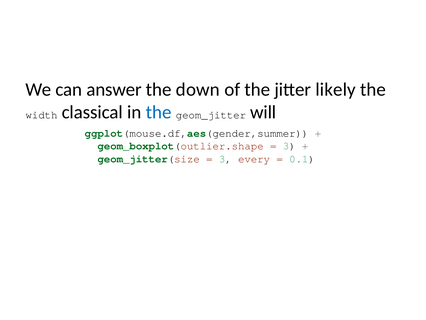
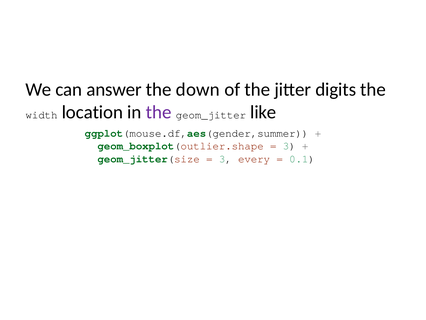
likely: likely -> digits
classical: classical -> location
the at (159, 112) colour: blue -> purple
will: will -> like
